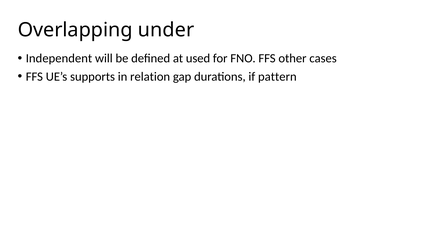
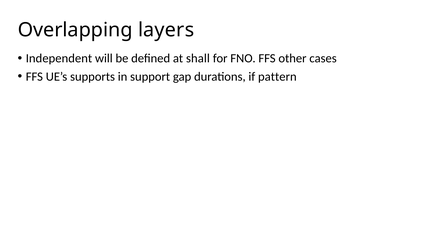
under: under -> layers
used: used -> shall
relation: relation -> support
